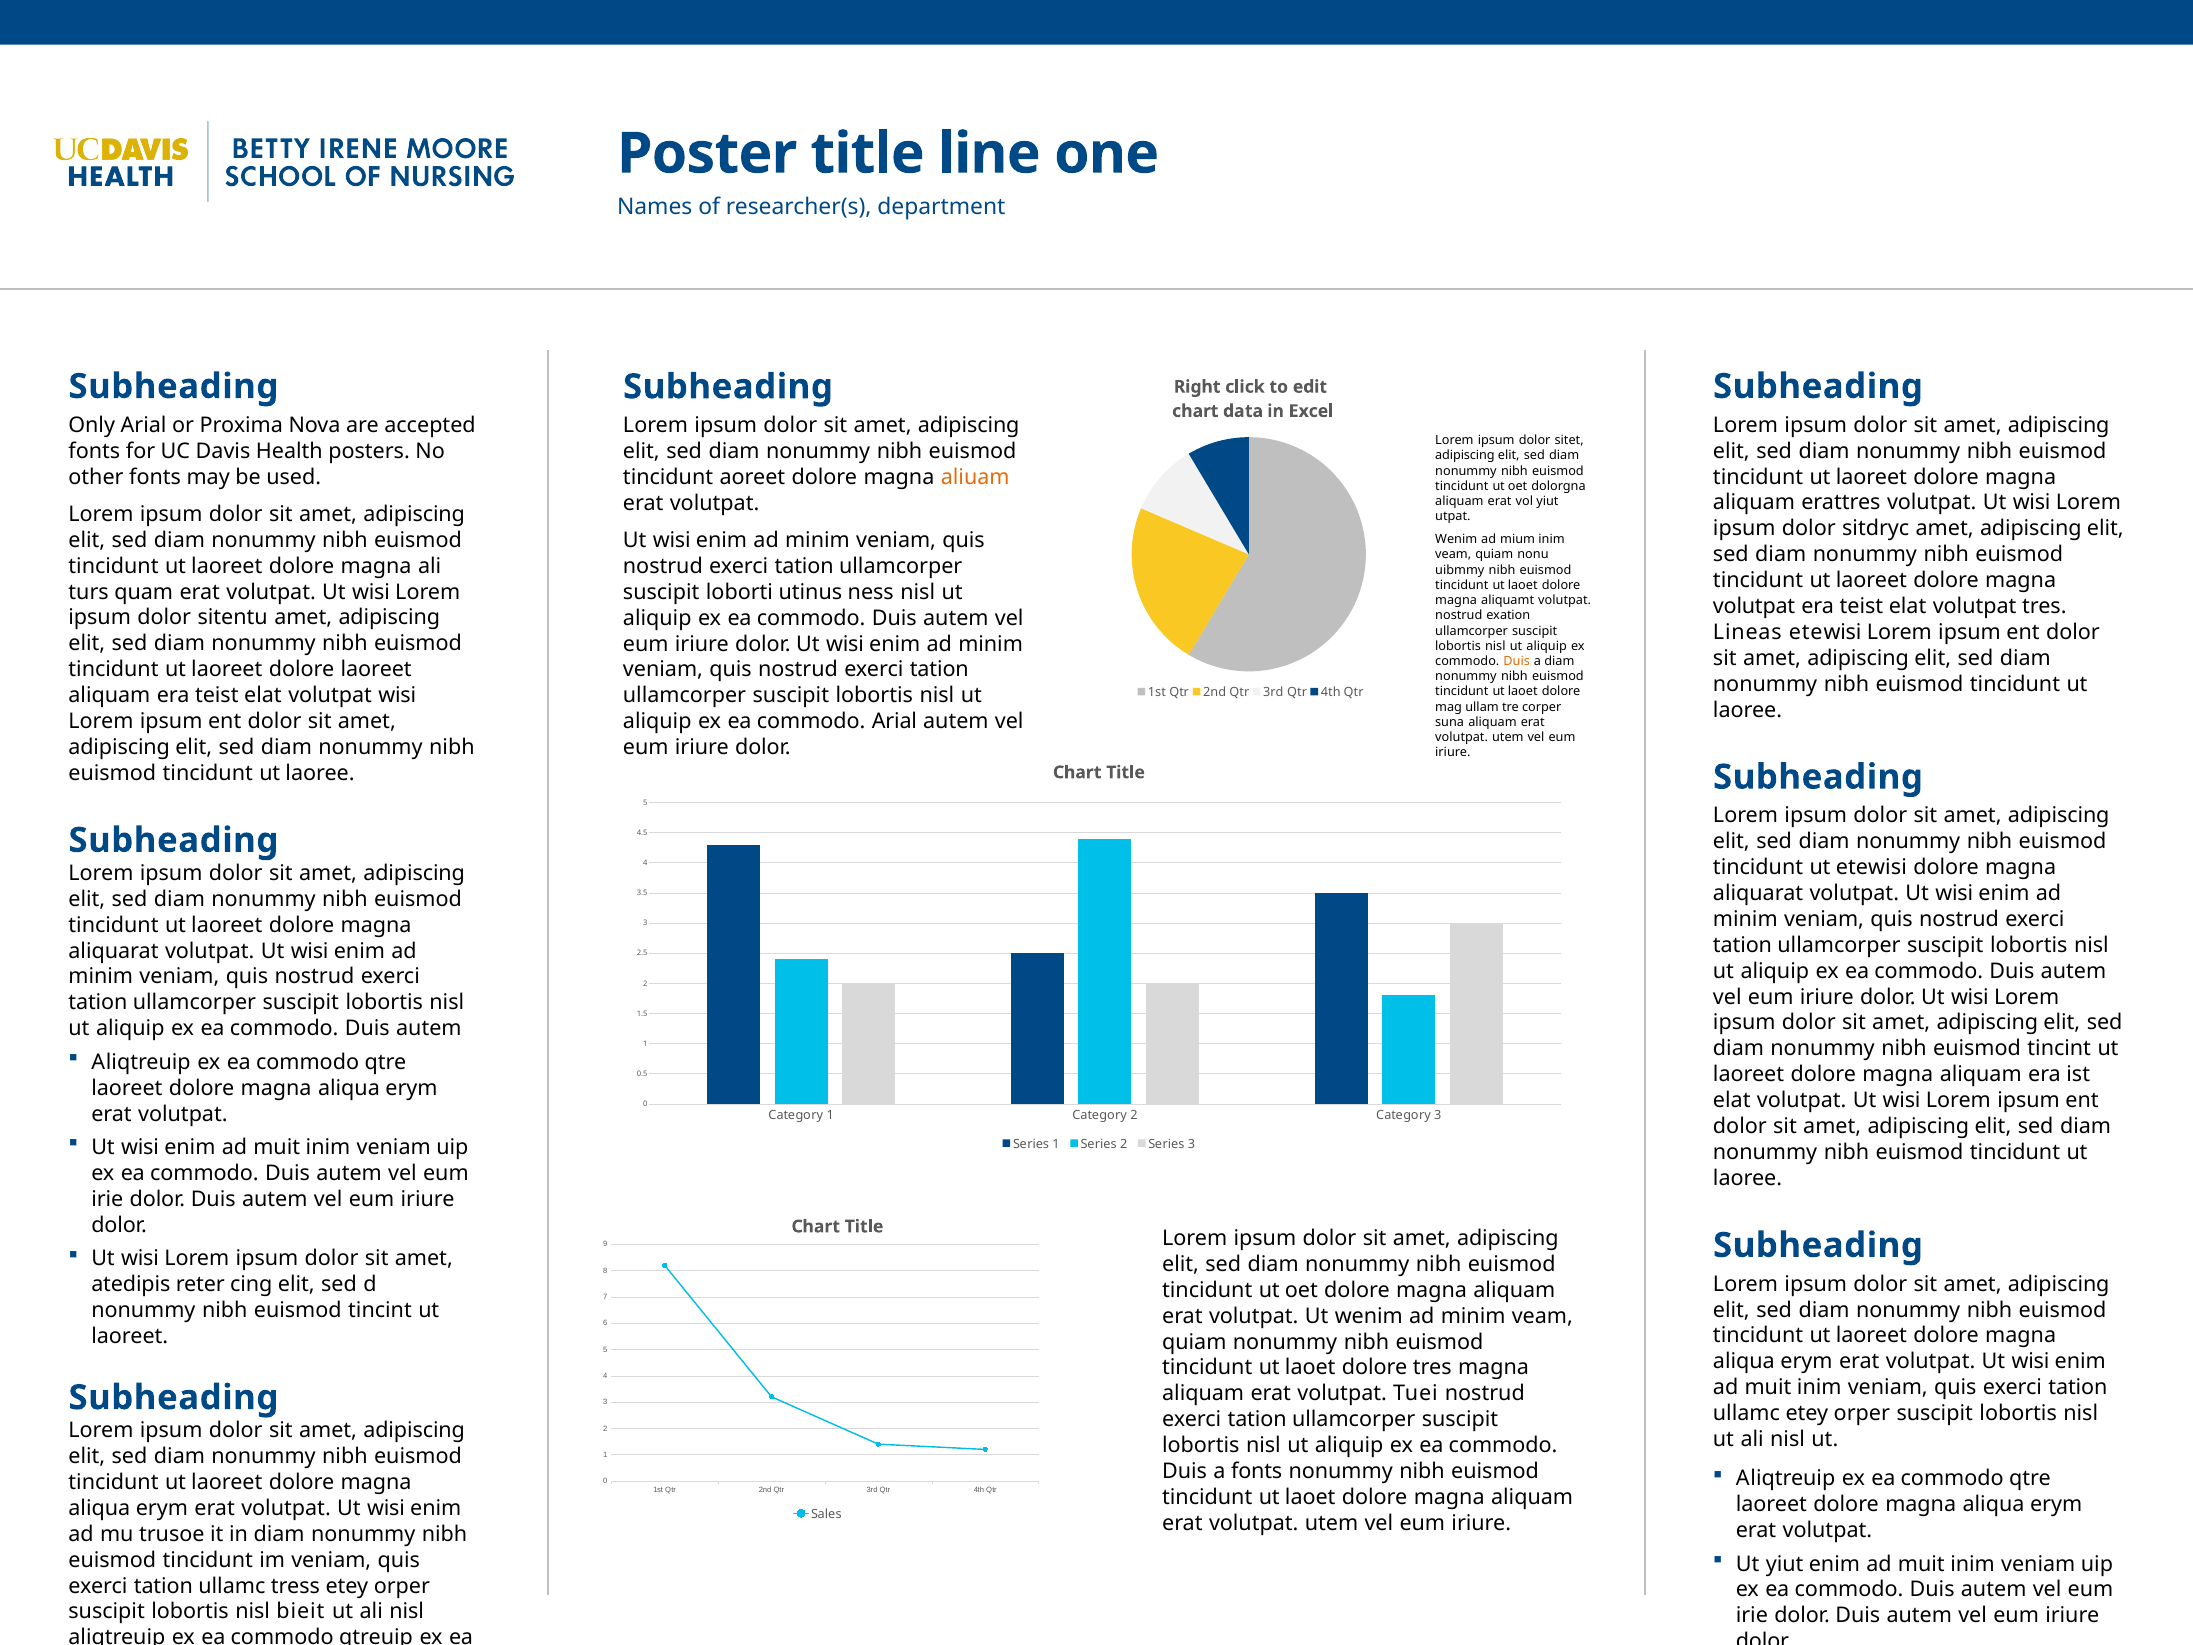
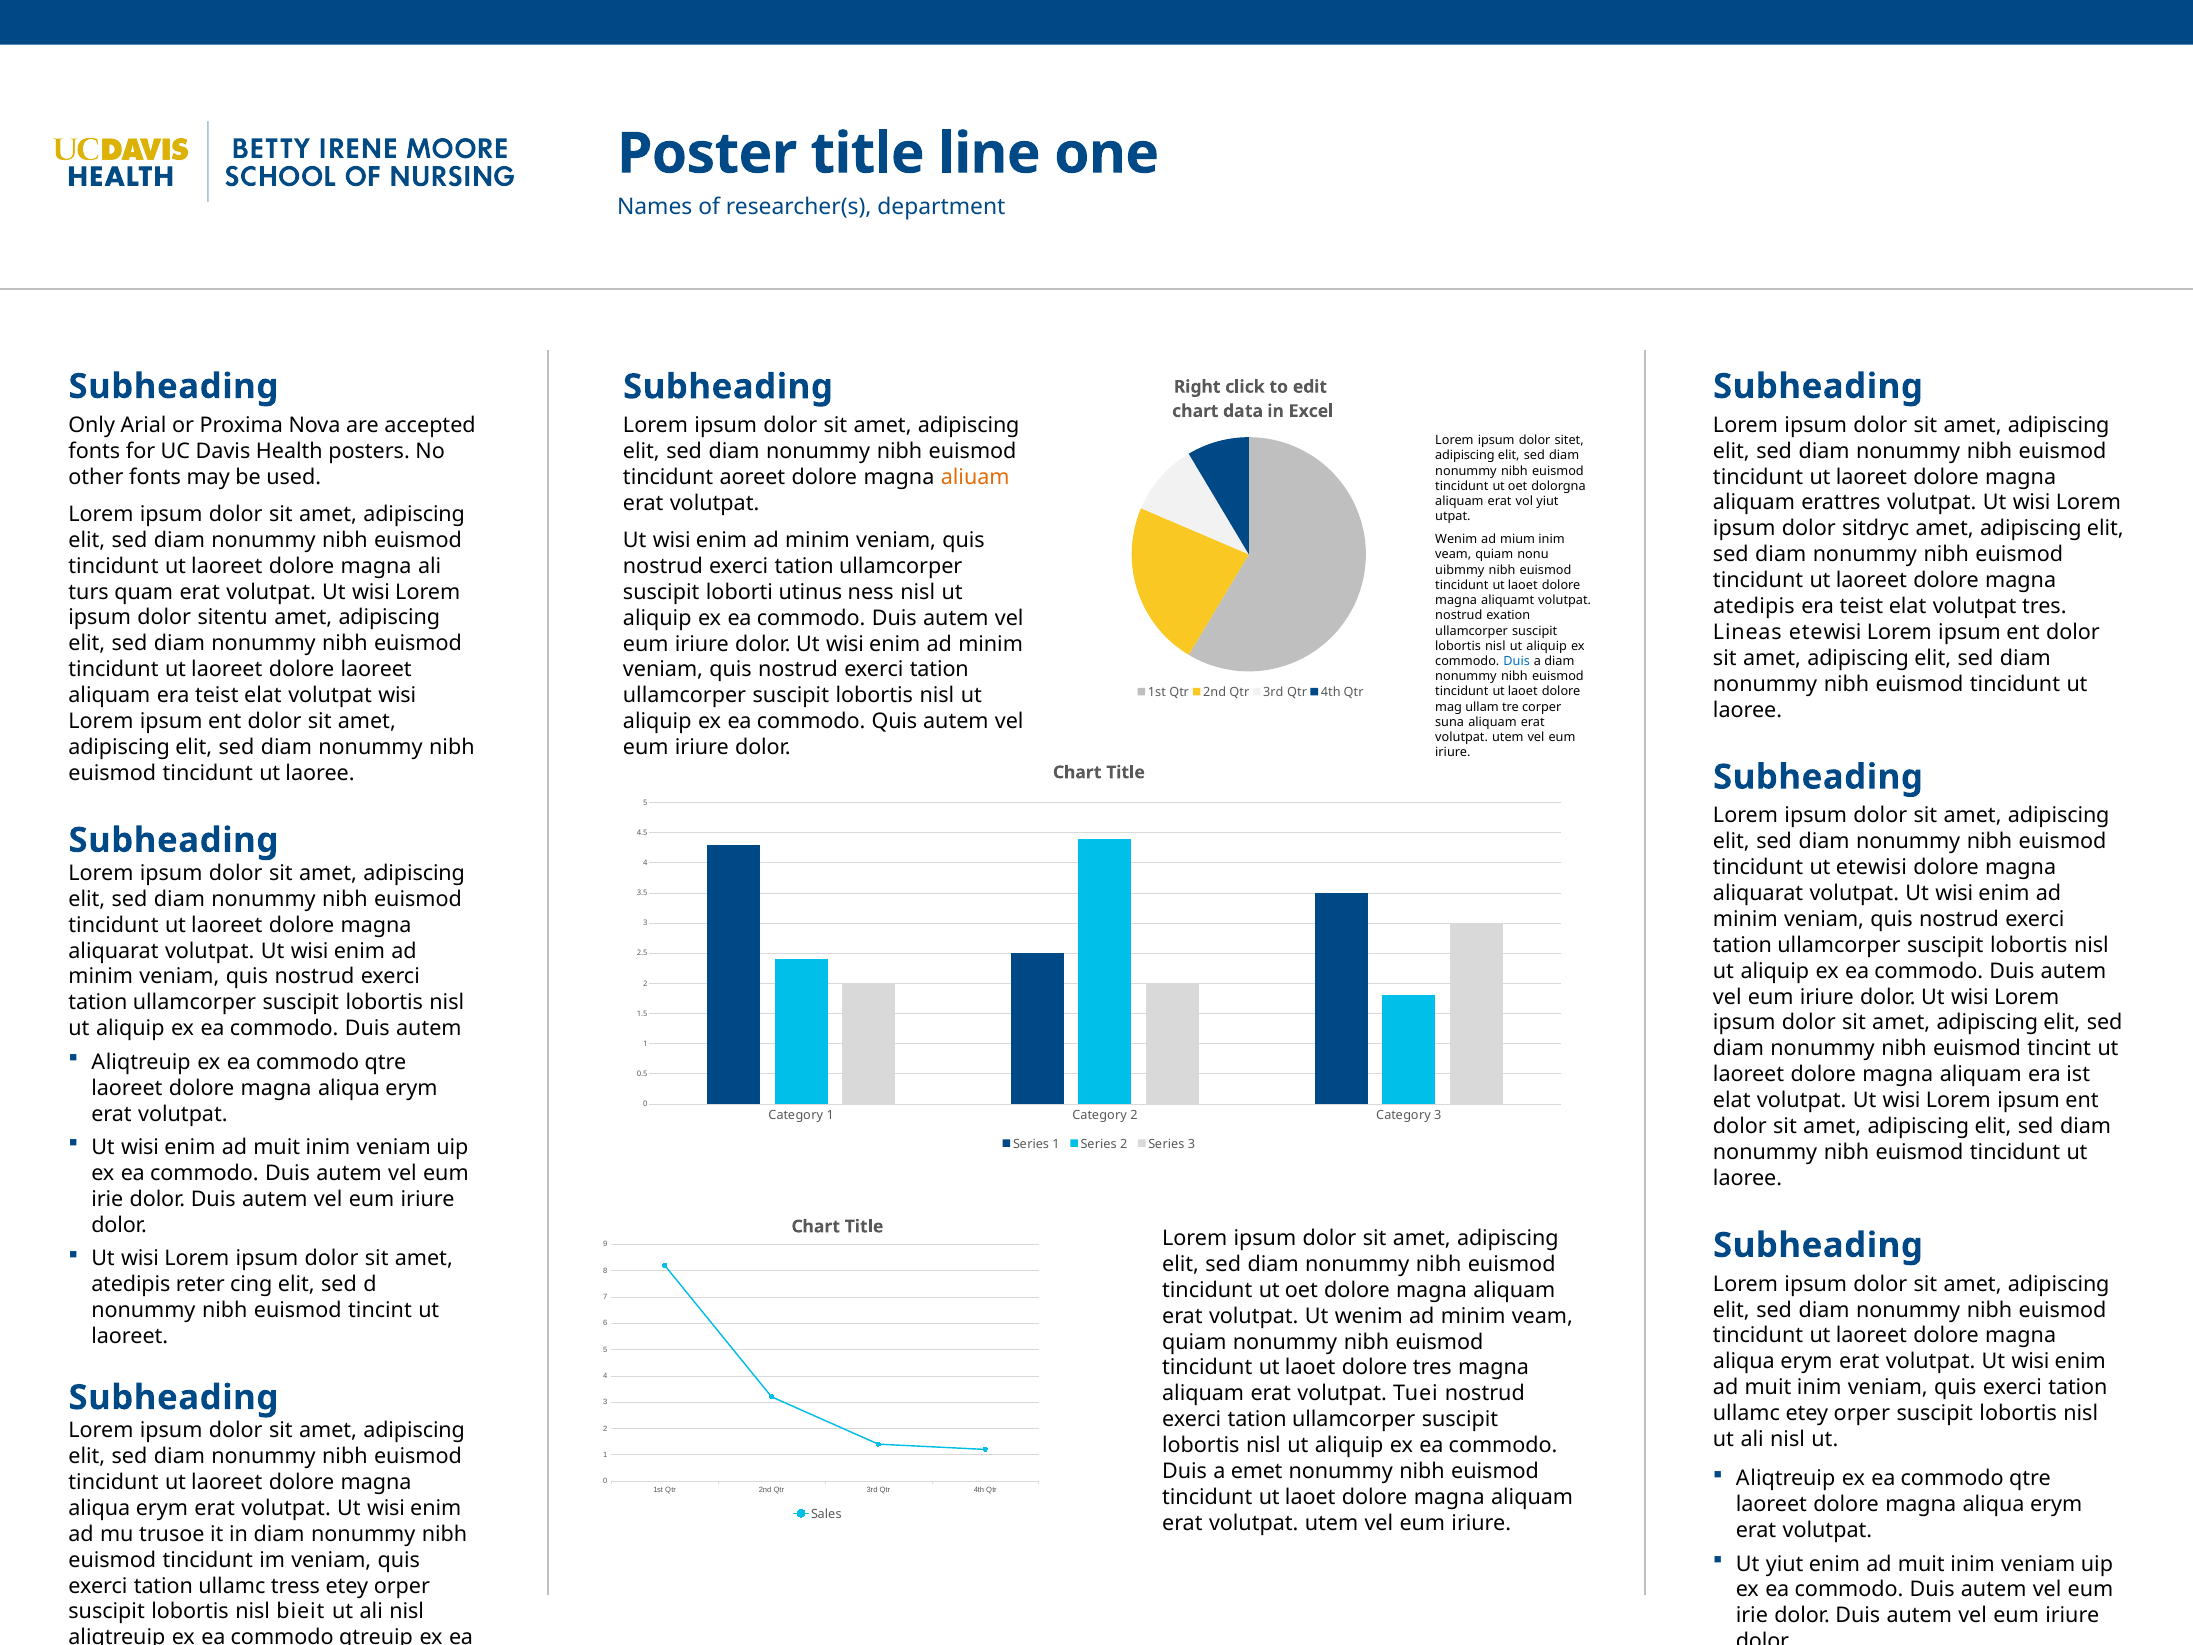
volutpat at (1754, 606): volutpat -> atedipis
Duis at (1517, 661) colour: orange -> blue
commodo Arial: Arial -> Quis
a fonts: fonts -> emet
